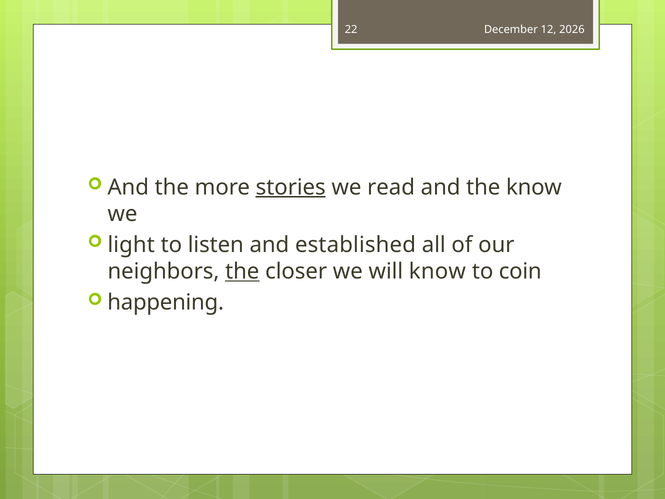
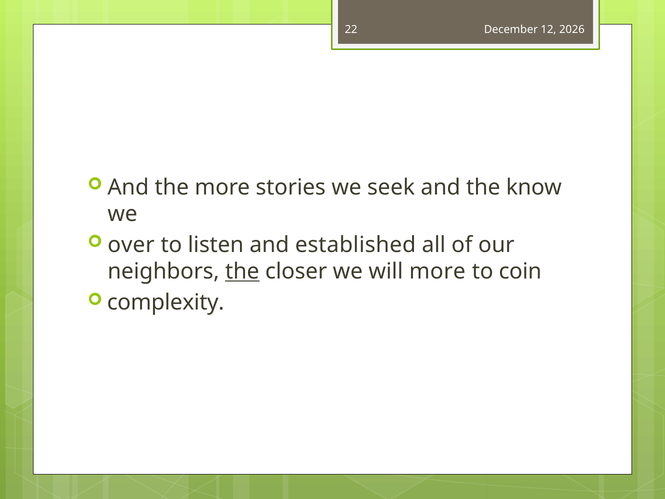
stories underline: present -> none
read: read -> seek
light: light -> over
will know: know -> more
happening: happening -> complexity
